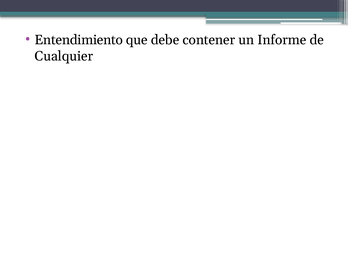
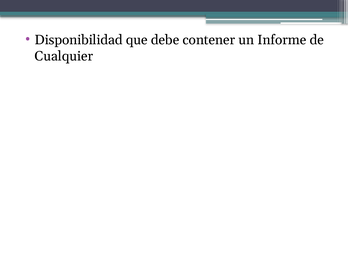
Entendimiento: Entendimiento -> Disponibilidad
